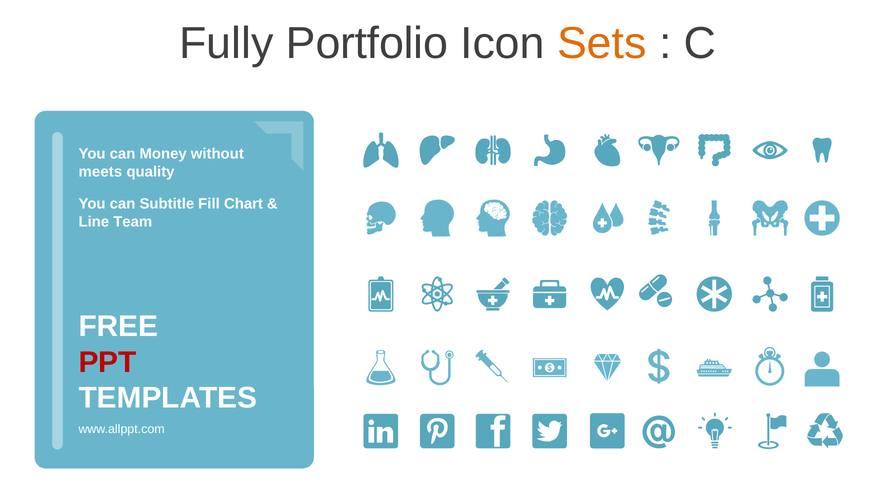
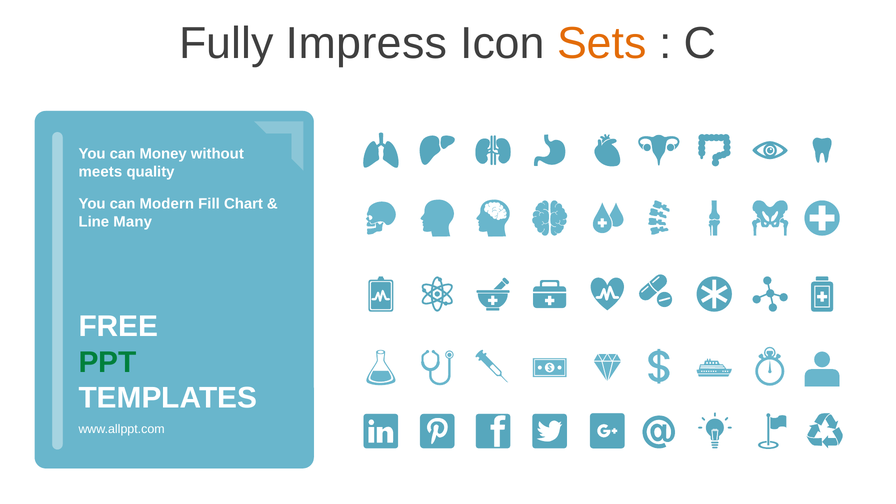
Portfolio: Portfolio -> Impress
Subtitle: Subtitle -> Modern
Team: Team -> Many
PPT colour: red -> green
